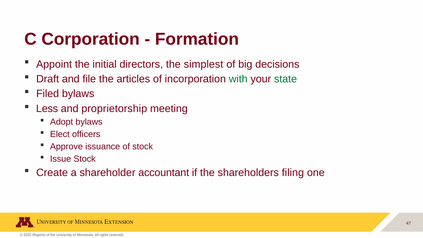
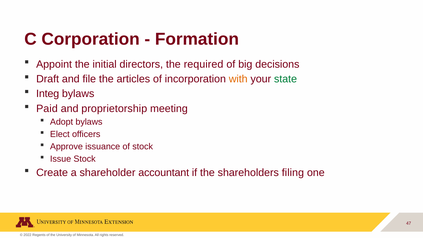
simplest: simplest -> required
with colour: green -> orange
Filed: Filed -> Integ
Less: Less -> Paid
